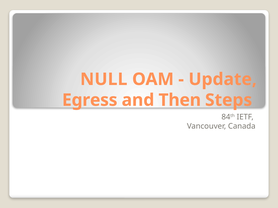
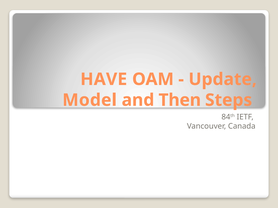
NULL: NULL -> HAVE
Egress: Egress -> Model
